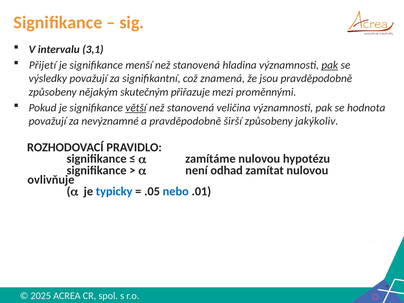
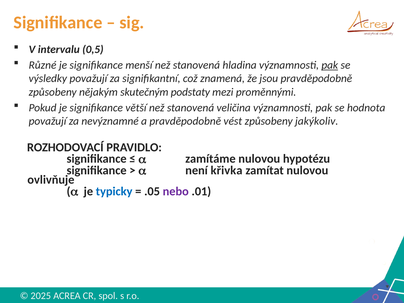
3,1: 3,1 -> 0,5
Přijetí: Přijetí -> Různé
přiřazuje: přiřazuje -> podstaty
větší underline: present -> none
širší: širší -> vést
odhad: odhad -> křivka
nebo colour: blue -> purple
